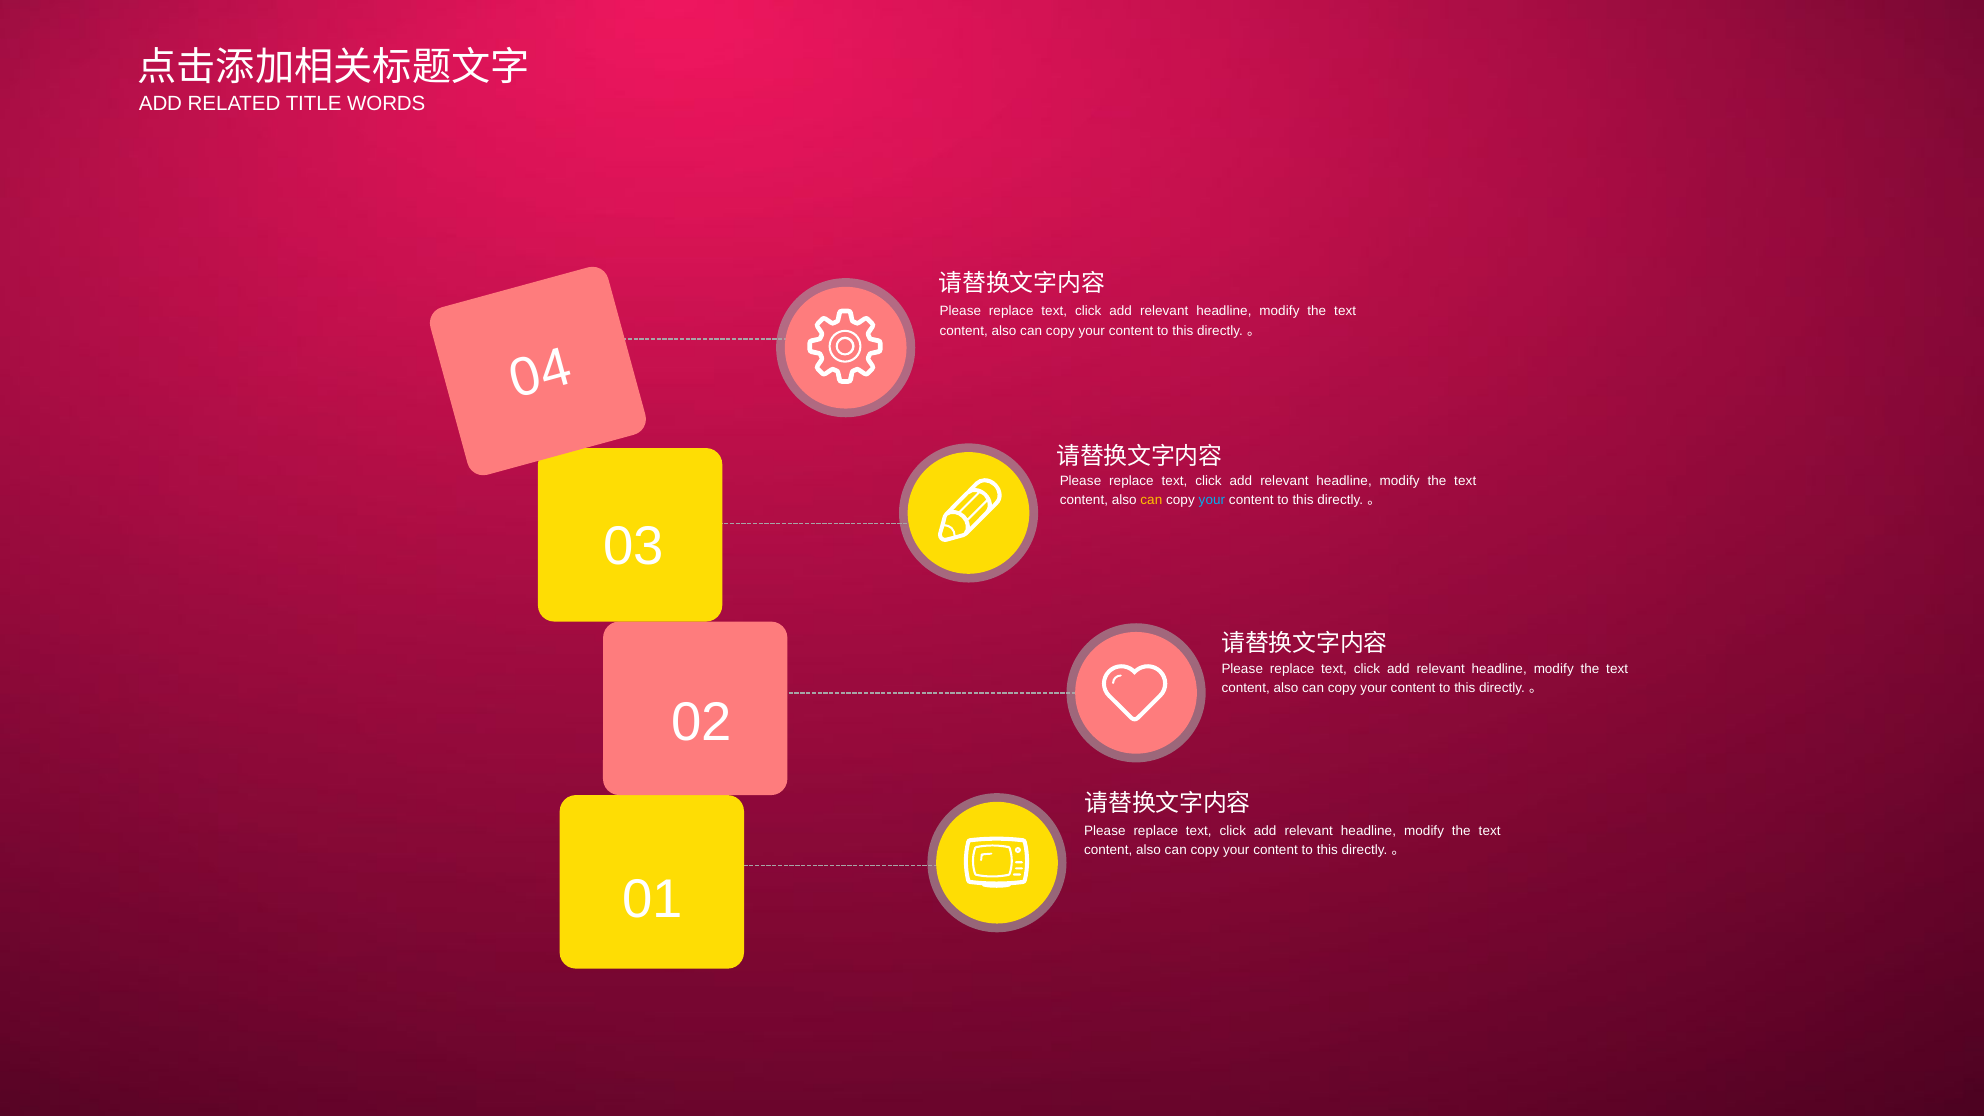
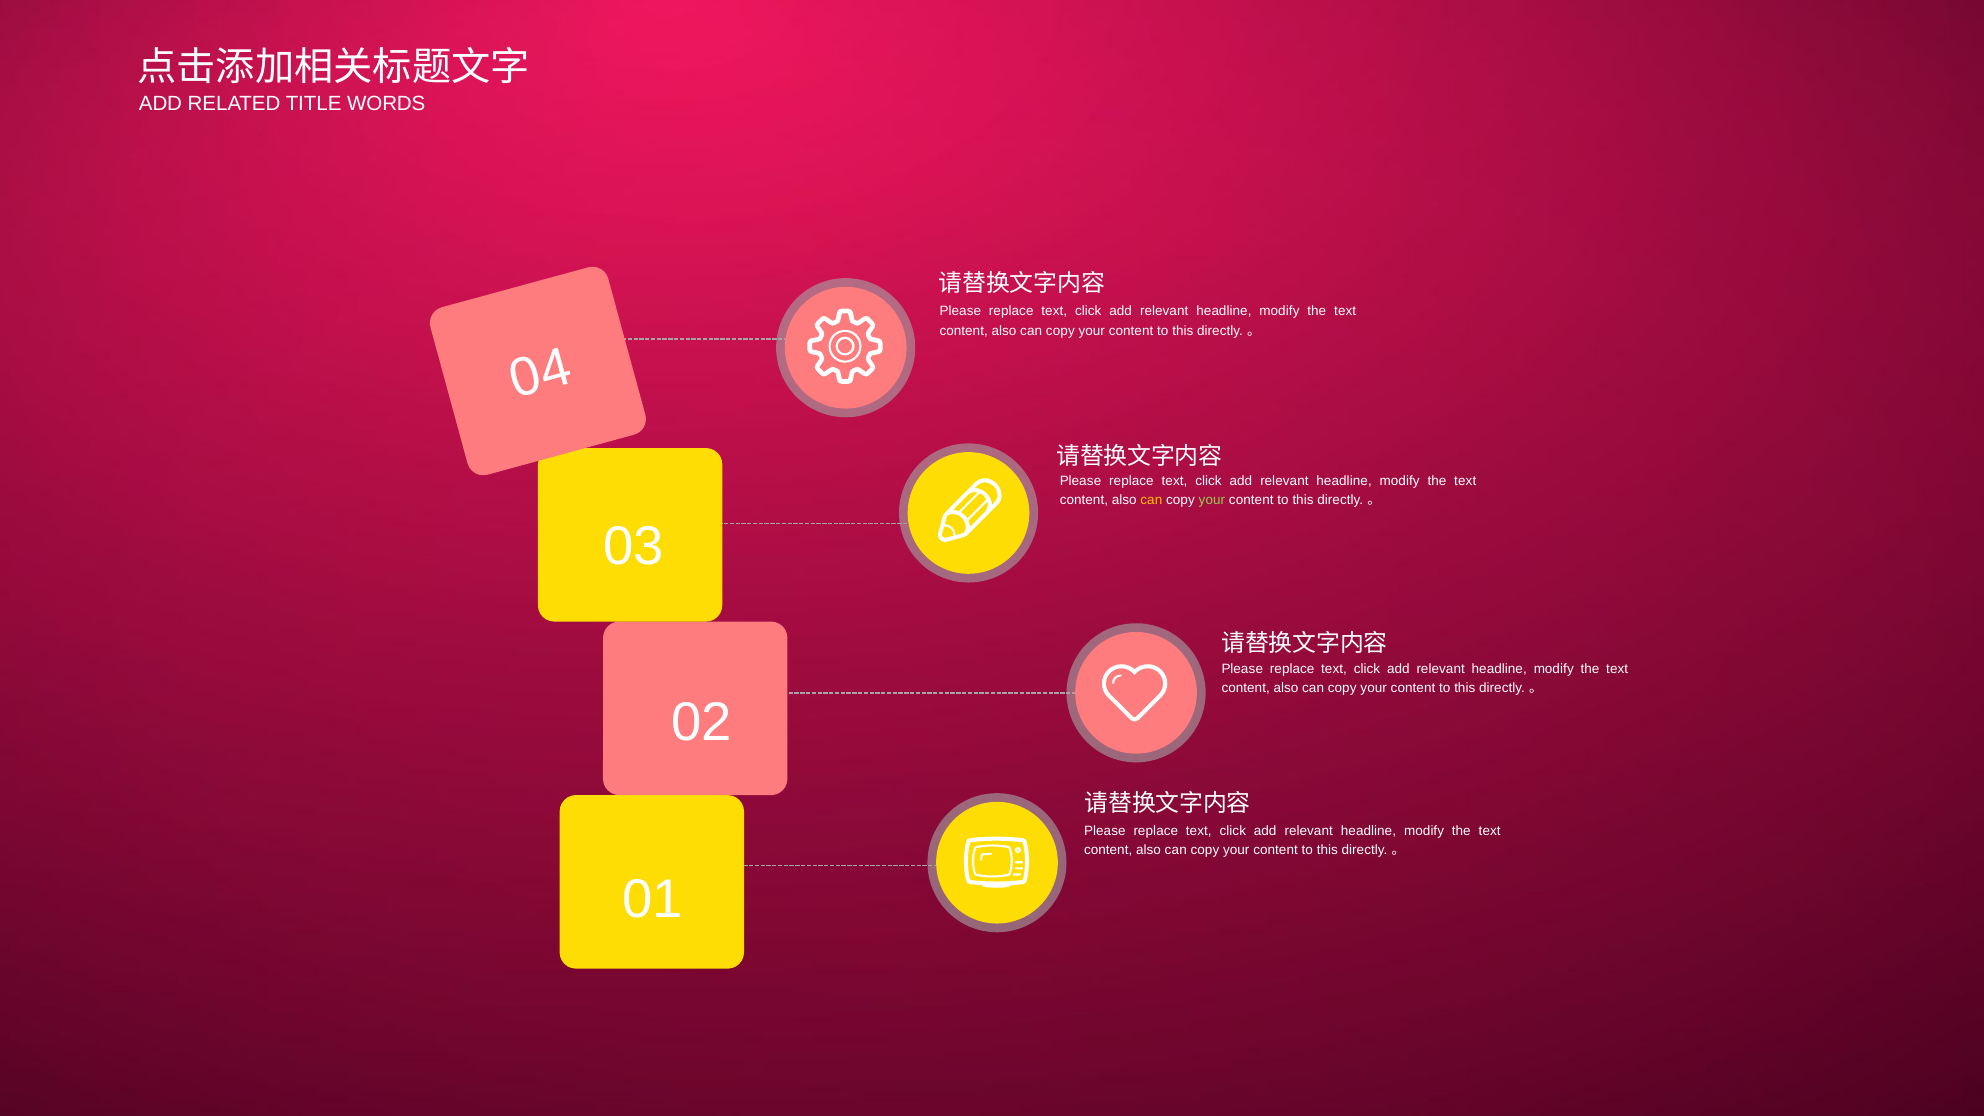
your at (1212, 500) colour: light blue -> light green
